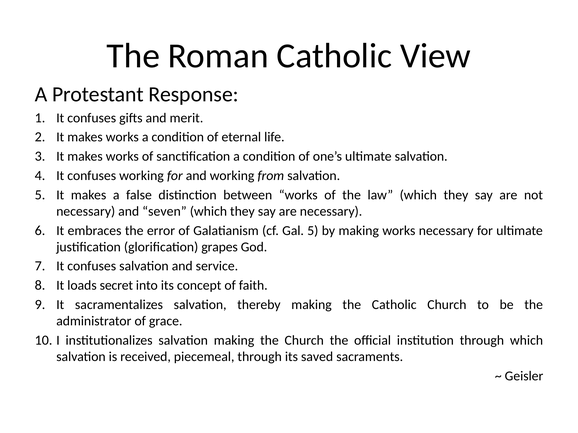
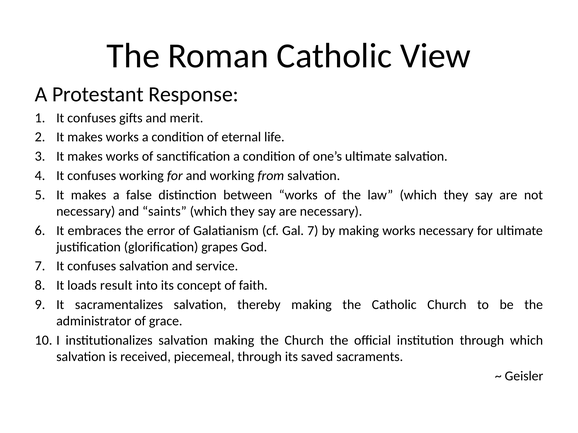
seven: seven -> saints
Gal 5: 5 -> 7
secret: secret -> result
